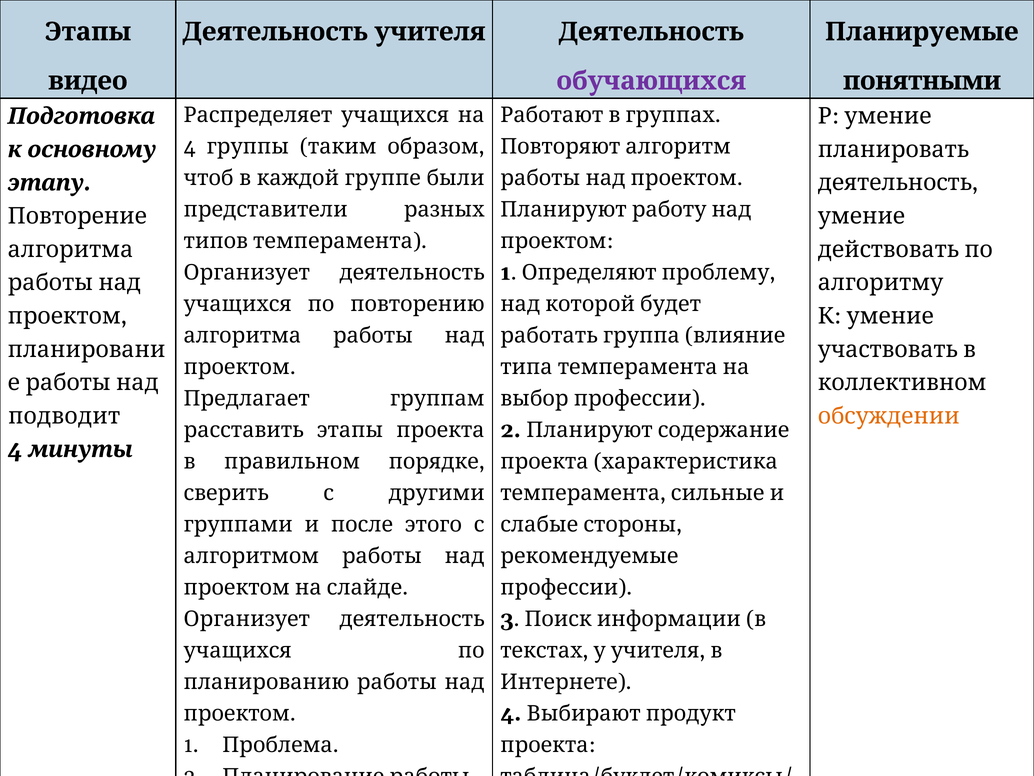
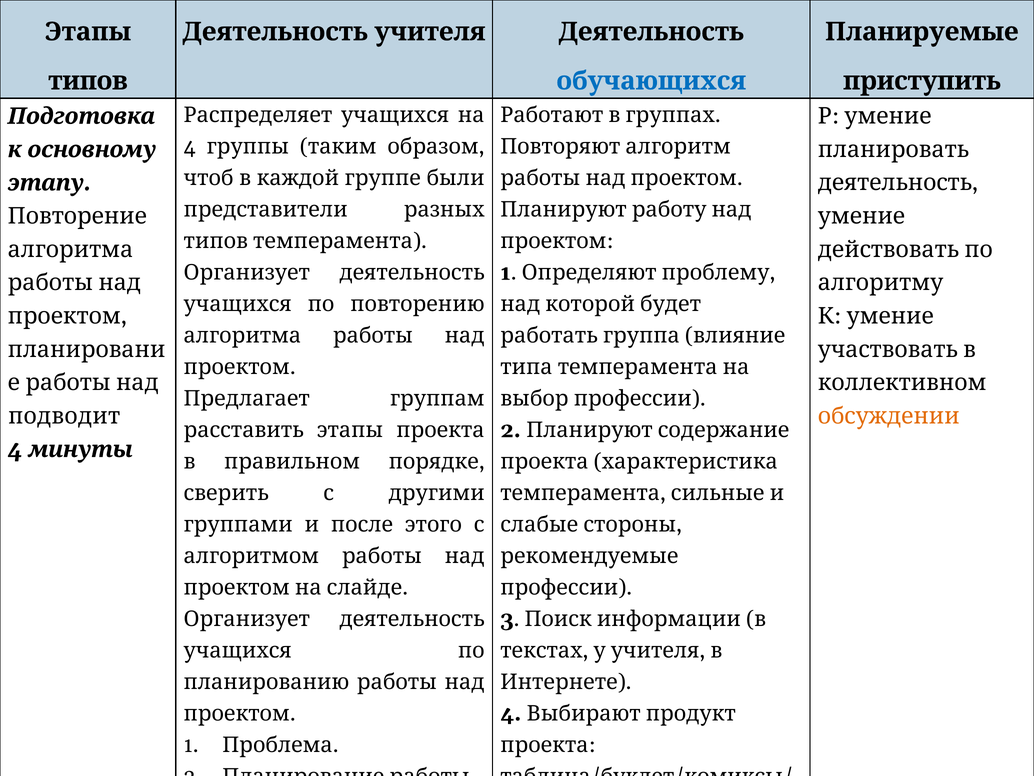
видео: видео -> типов
обучающихся colour: purple -> blue
понятными: понятными -> приступить
